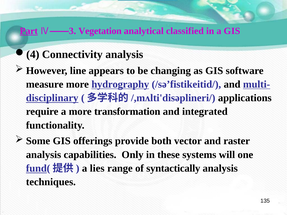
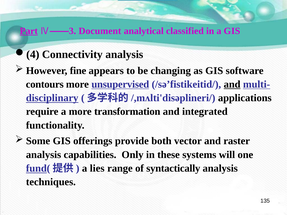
Vegetation: Vegetation -> Document
line: line -> fine
measure: measure -> contours
hydrography: hydrography -> unsupervised
and at (232, 84) underline: none -> present
